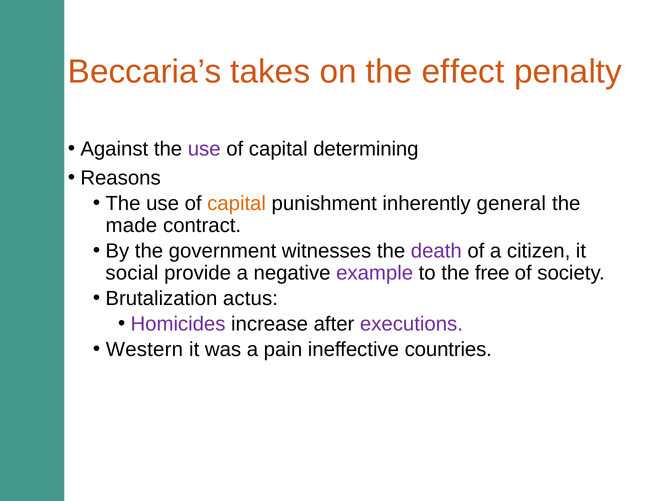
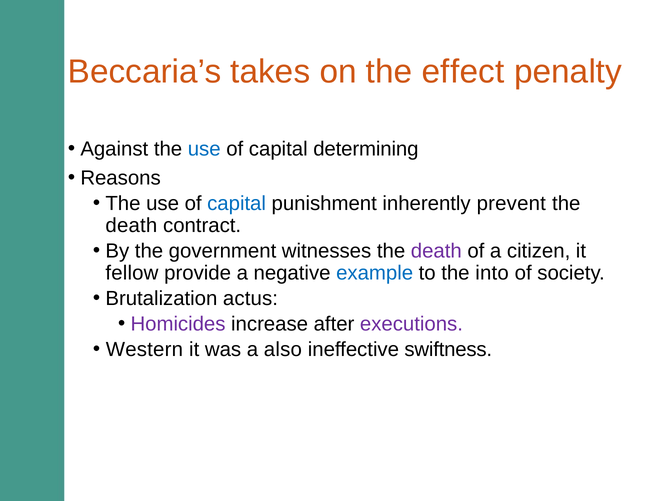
use at (204, 149) colour: purple -> blue
capital at (237, 203) colour: orange -> blue
general: general -> prevent
made at (131, 225): made -> death
social: social -> fellow
example colour: purple -> blue
free: free -> into
pain: pain -> also
countries: countries -> swiftness
